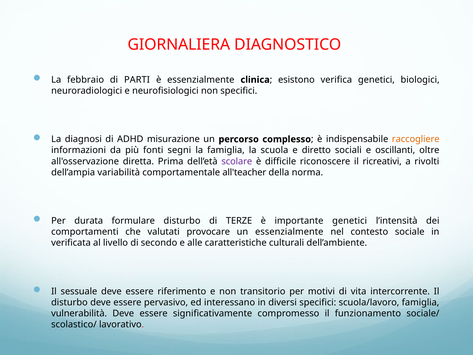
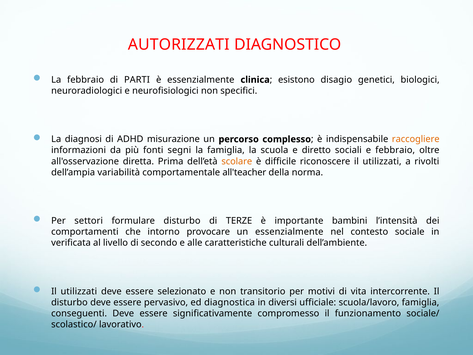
GIORNALIERA: GIORNALIERA -> AUTORIZZATI
verifica: verifica -> disagio
e oscillanti: oscillanti -> febbraio
scolare colour: purple -> orange
riconoscere il ricreativi: ricreativi -> utilizzati
durata: durata -> settori
importante genetici: genetici -> bambini
valutati: valutati -> intorno
sessuale at (79, 291): sessuale -> utilizzati
riferimento: riferimento -> selezionato
interessano: interessano -> diagnostica
diversi specifici: specifici -> ufficiale
vulnerabilità: vulnerabilità -> conseguenti
